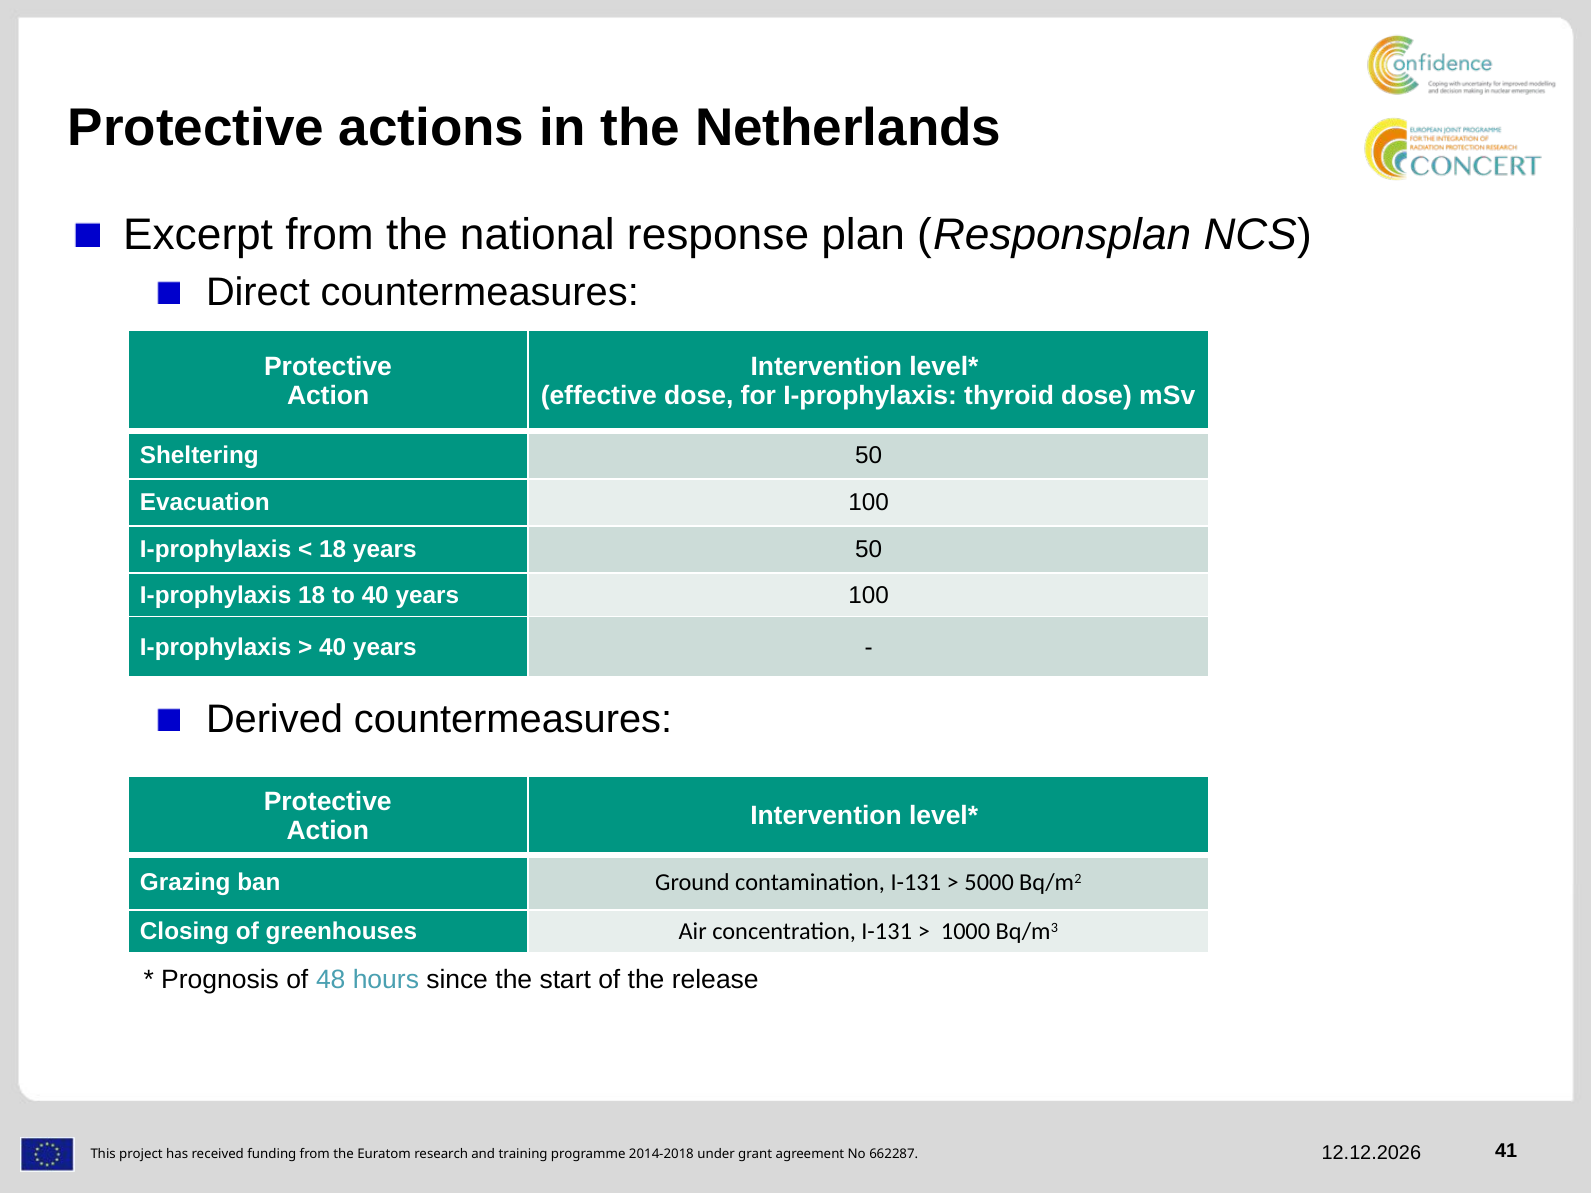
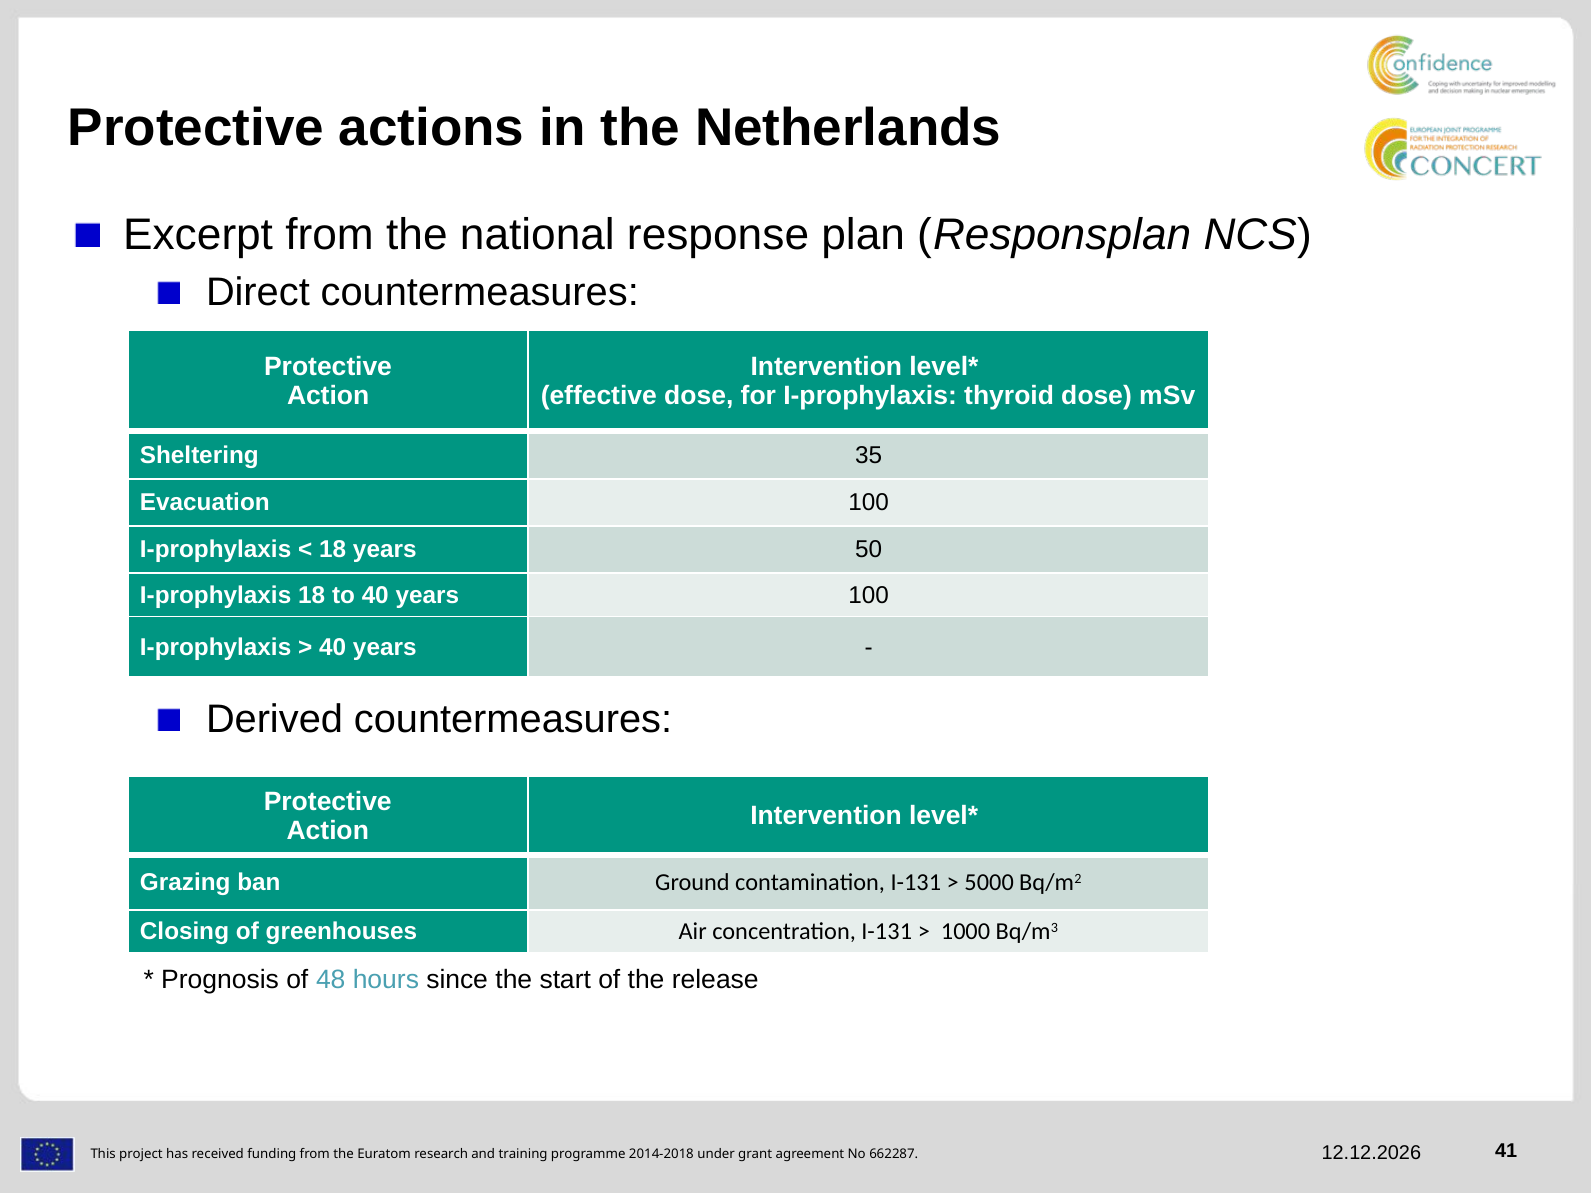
Sheltering 50: 50 -> 35
